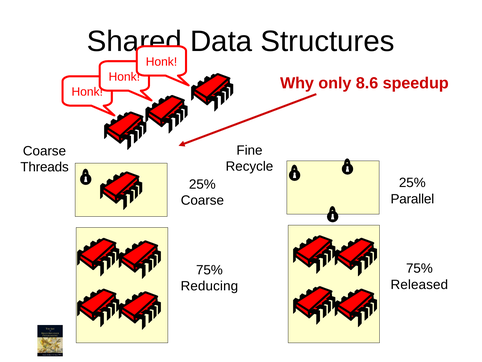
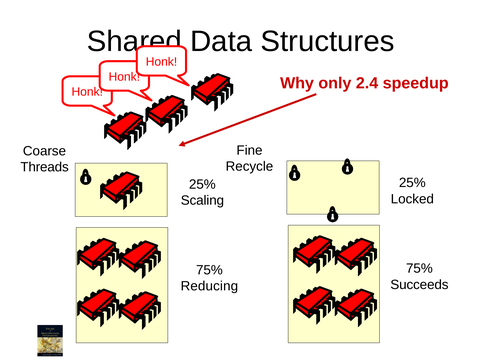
8.6: 8.6 -> 2.4
Parallel: Parallel -> Locked
Coarse at (202, 200): Coarse -> Scaling
Released: Released -> Succeeds
